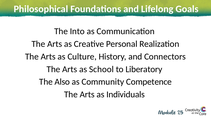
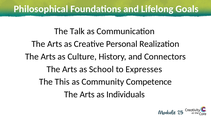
Into: Into -> Talk
Liberatory: Liberatory -> Expresses
Also: Also -> This
